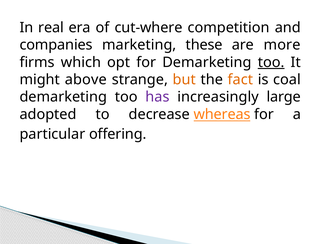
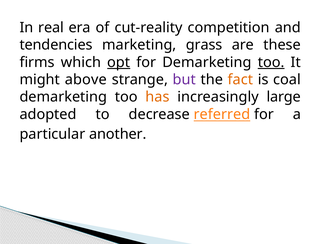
cut-where: cut-where -> cut-reality
companies: companies -> tendencies
these: these -> grass
more: more -> these
opt underline: none -> present
but colour: orange -> purple
has colour: purple -> orange
whereas: whereas -> referred
offering: offering -> another
